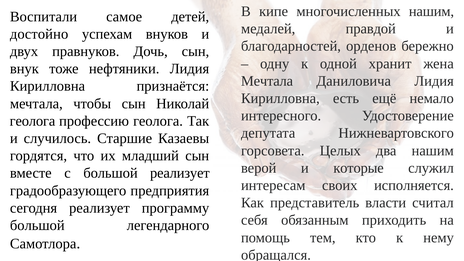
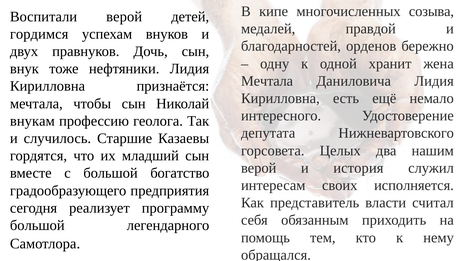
многочисленных нашим: нашим -> созыва
Воспитали самое: самое -> верой
достойно: достойно -> гордимся
геолога at (33, 121): геолога -> внукам
которые: которые -> история
большой реализует: реализует -> богатство
